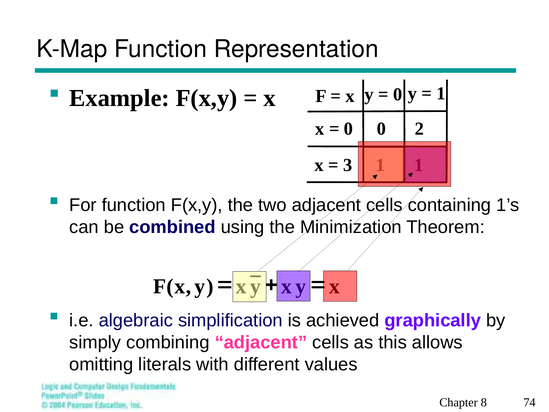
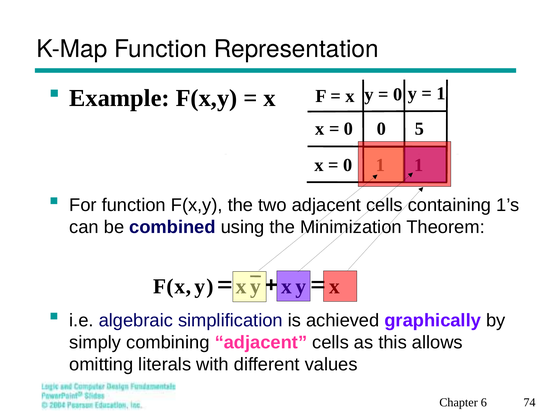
2: 2 -> 5
3 at (348, 165): 3 -> 0
8: 8 -> 6
